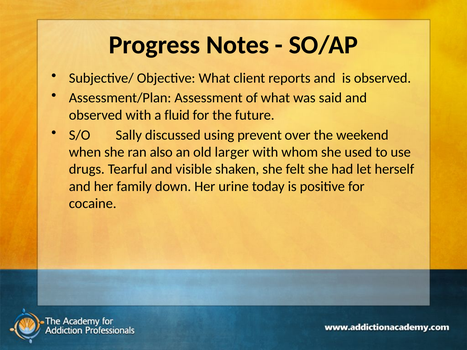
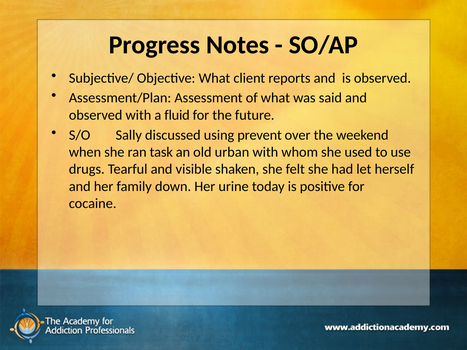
also: also -> task
larger: larger -> urban
